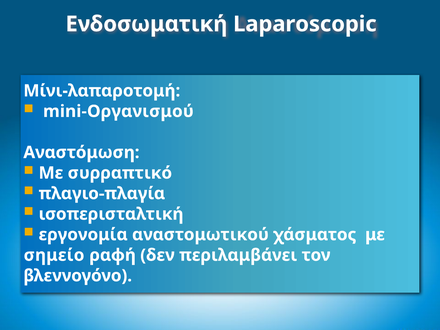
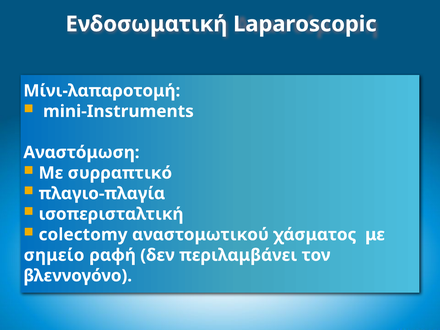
mini-Οργανισμού: mini-Οργανισμού -> mini-Instruments
εργονομία: εργονομία -> colectomy
